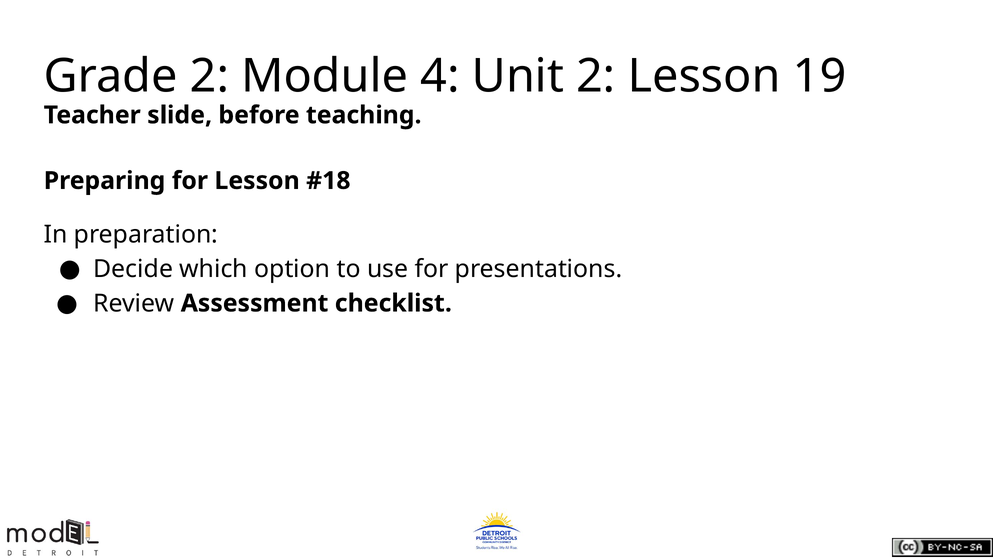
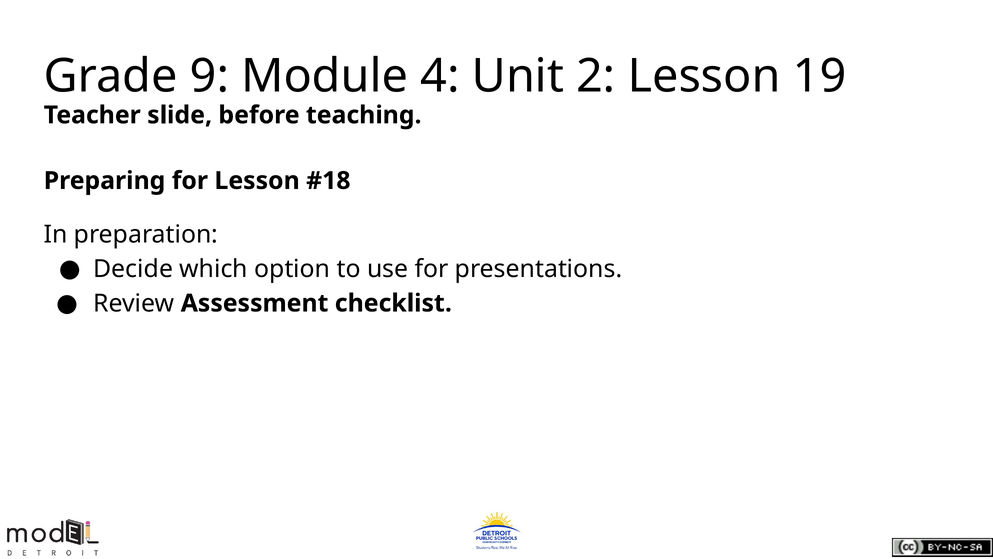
Grade 2: 2 -> 9
